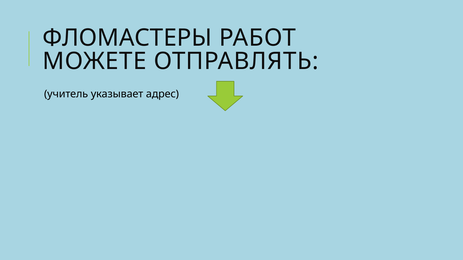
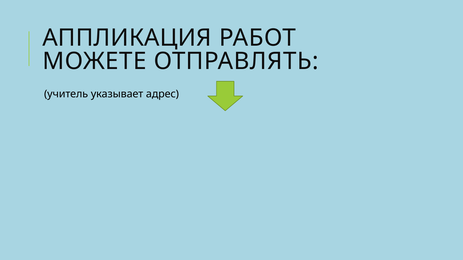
ФЛОМАСТЕРЫ: ФЛОМАСТЕРЫ -> АППЛИКАЦИЯ
